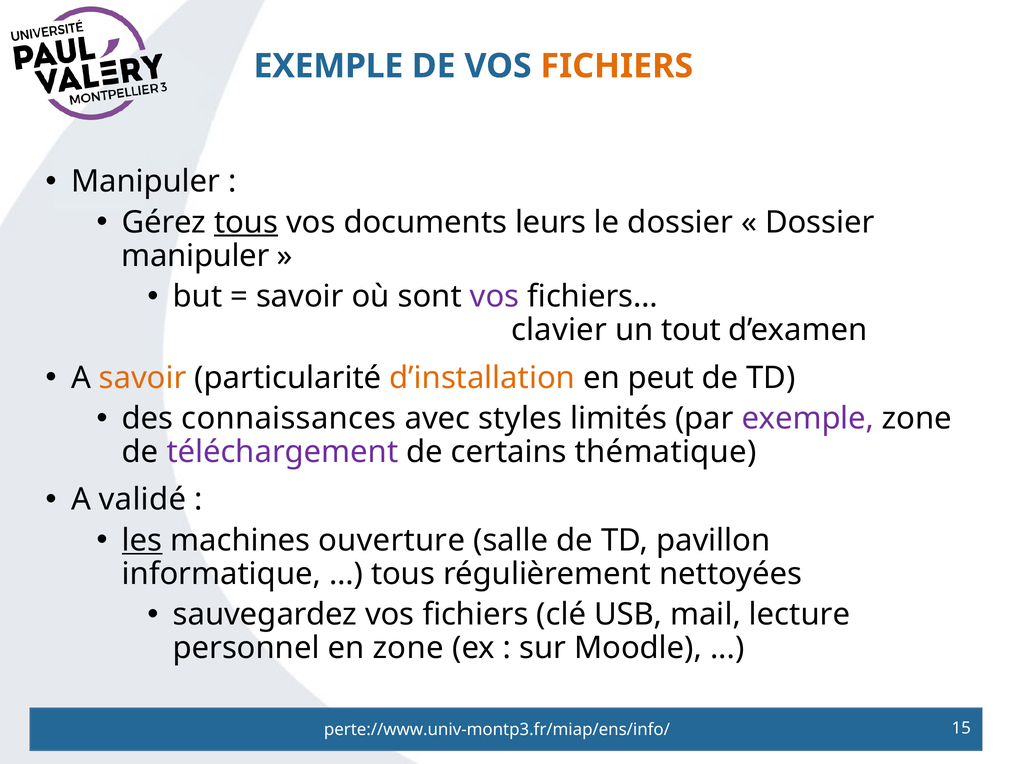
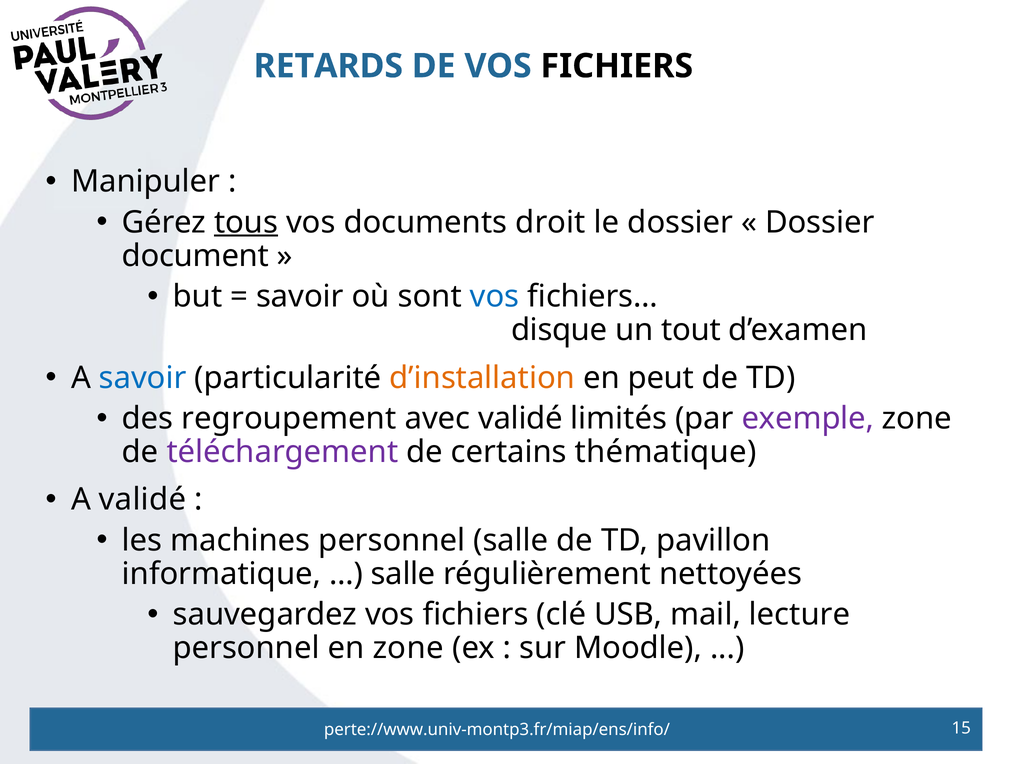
EXEMPLE at (328, 66): EXEMPLE -> RETARDS
FICHIERS at (617, 66) colour: orange -> black
leurs: leurs -> droit
manipuler at (196, 256): manipuler -> document
vos at (495, 296) colour: purple -> blue
clavier: clavier -> disque
savoir at (143, 378) colour: orange -> blue
connaissances: connaissances -> regroupement
avec styles: styles -> validé
les underline: present -> none
machines ouverture: ouverture -> personnel
tous at (403, 574): tous -> salle
